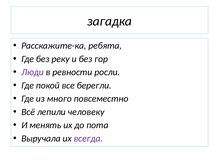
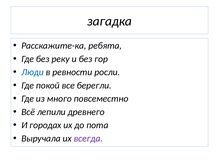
Люди colour: purple -> blue
человеку: человеку -> древнего
менять: менять -> городах
